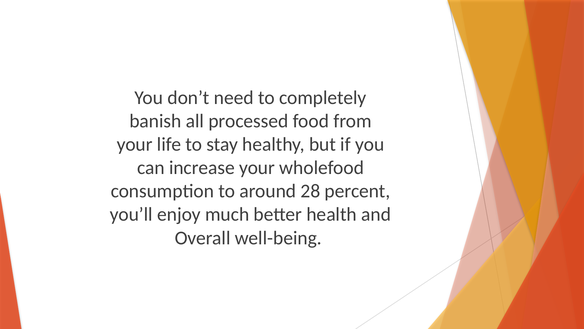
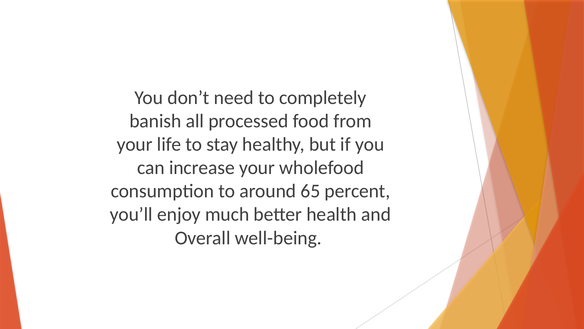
28: 28 -> 65
